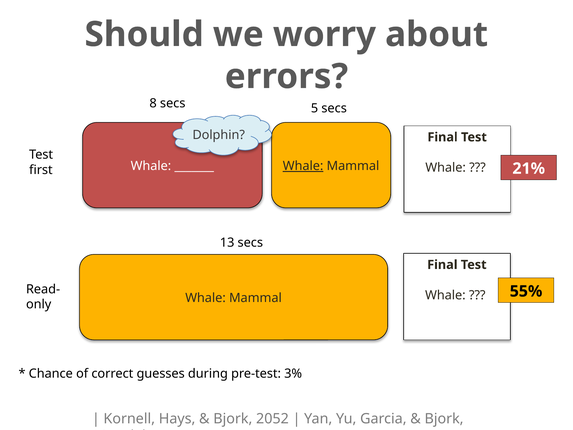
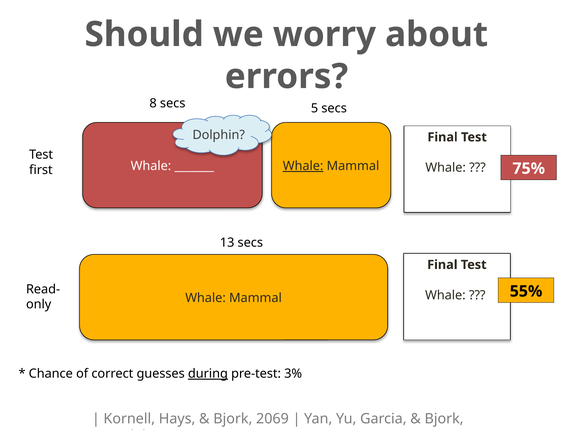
21%: 21% -> 75%
during underline: none -> present
2052: 2052 -> 2069
